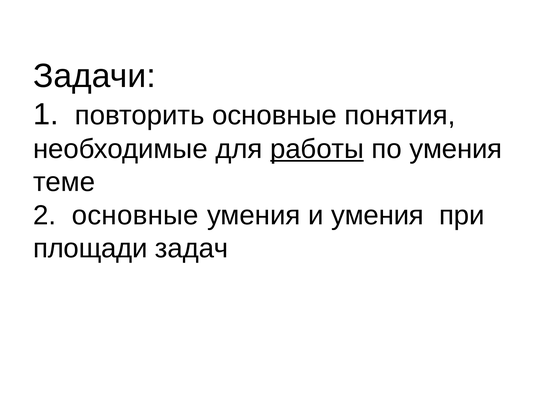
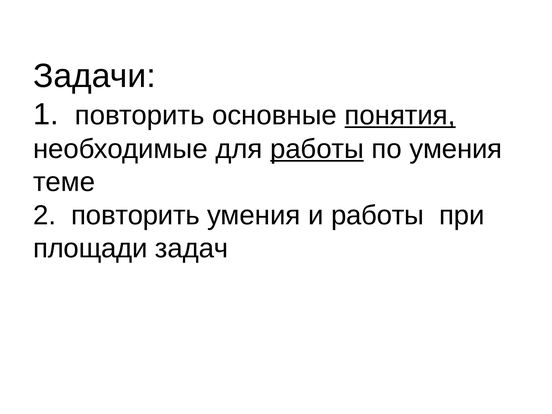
понятия underline: none -> present
2 основные: основные -> повторить
и умения: умения -> работы
